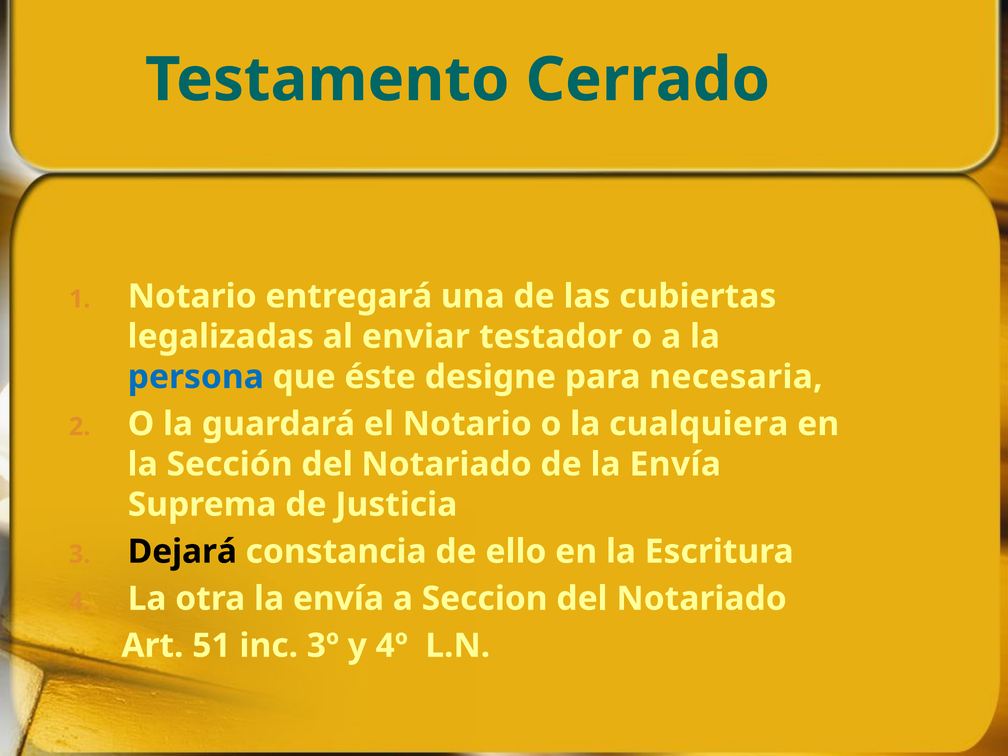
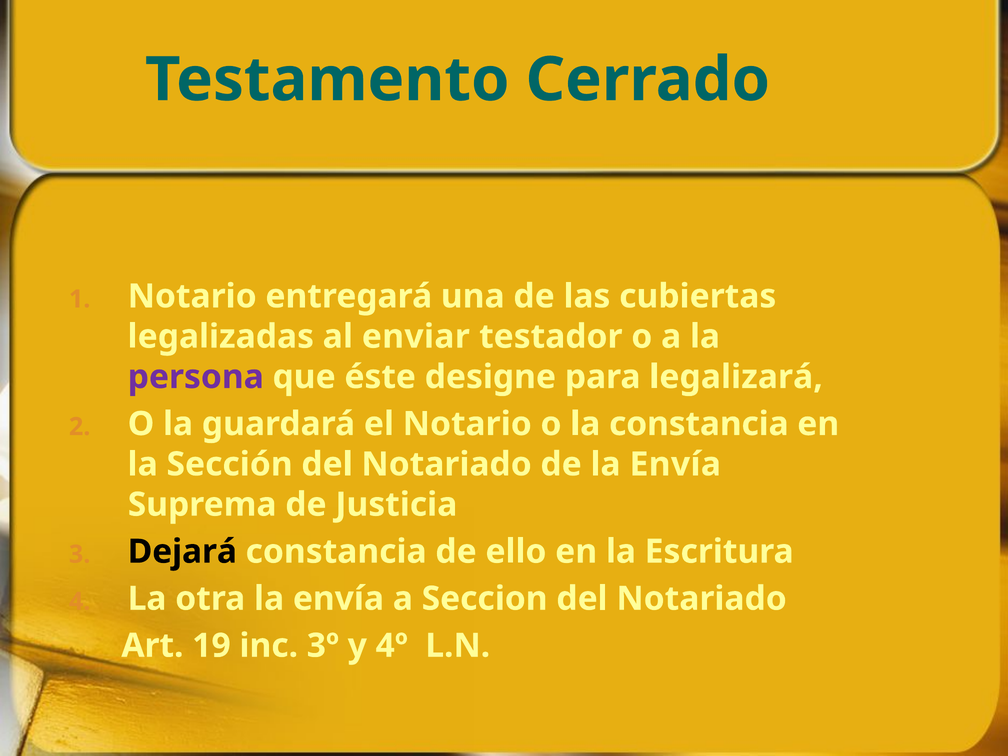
persona colour: blue -> purple
necesaria: necesaria -> legalizará
la cualquiera: cualquiera -> constancia
51: 51 -> 19
